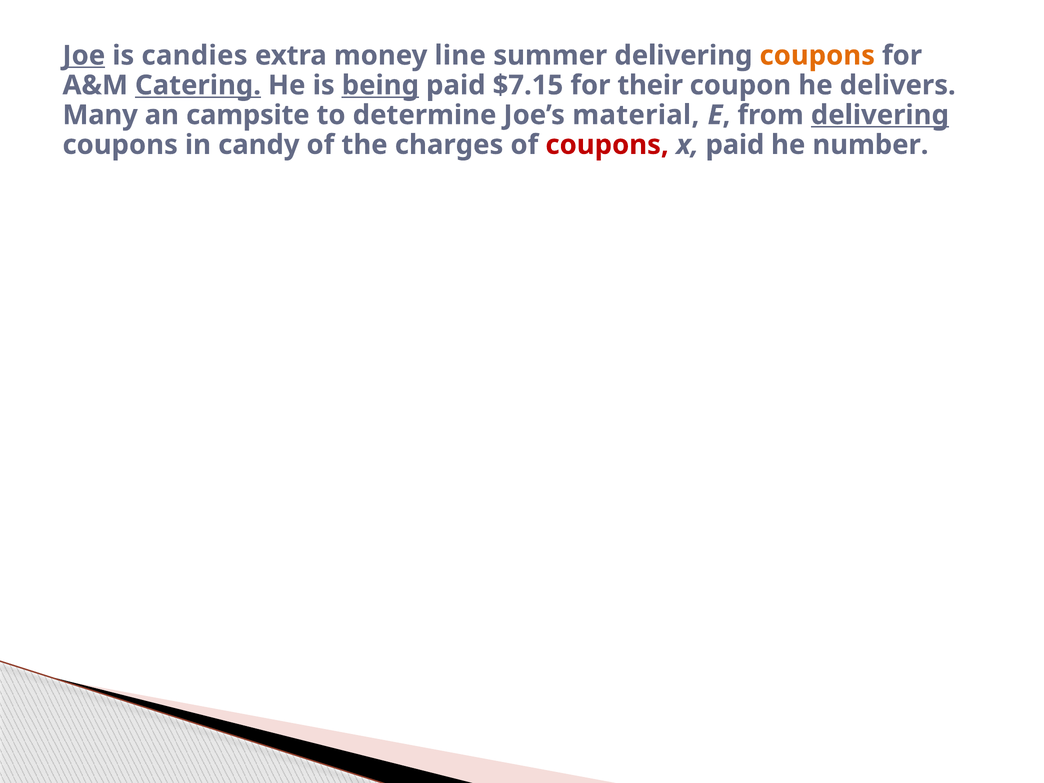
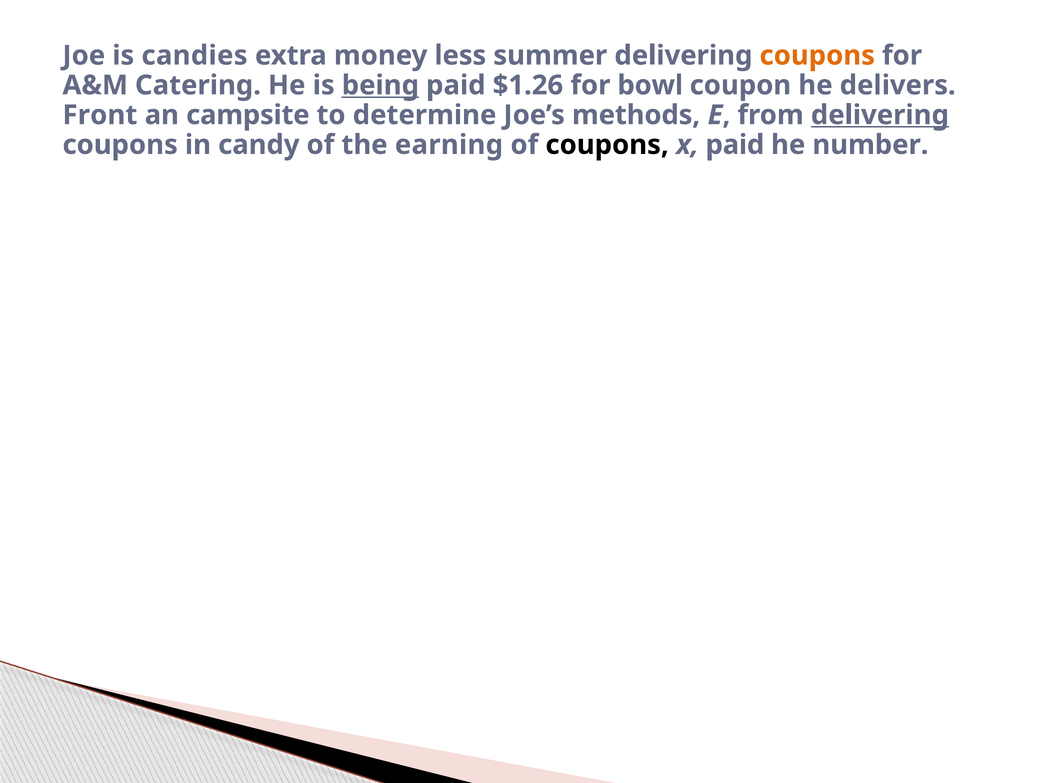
Joe underline: present -> none
line: line -> less
Catering underline: present -> none
$7.15: $7.15 -> $1.26
their: their -> bowl
Many: Many -> Front
material: material -> methods
charges: charges -> earning
coupons at (607, 145) colour: red -> black
